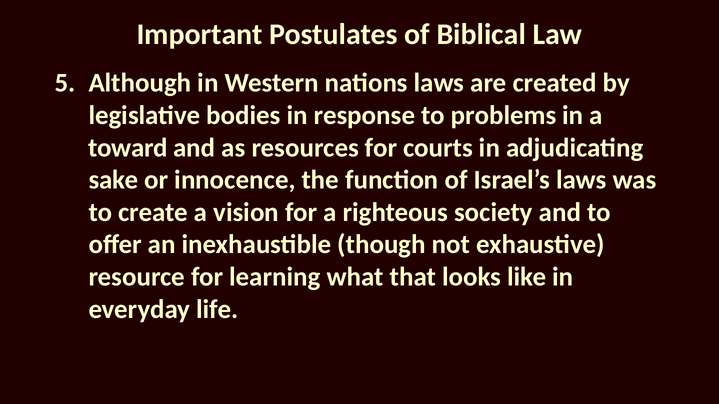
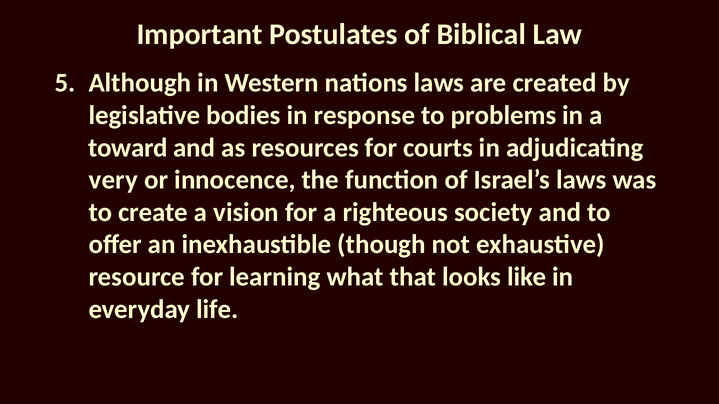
sake: sake -> very
